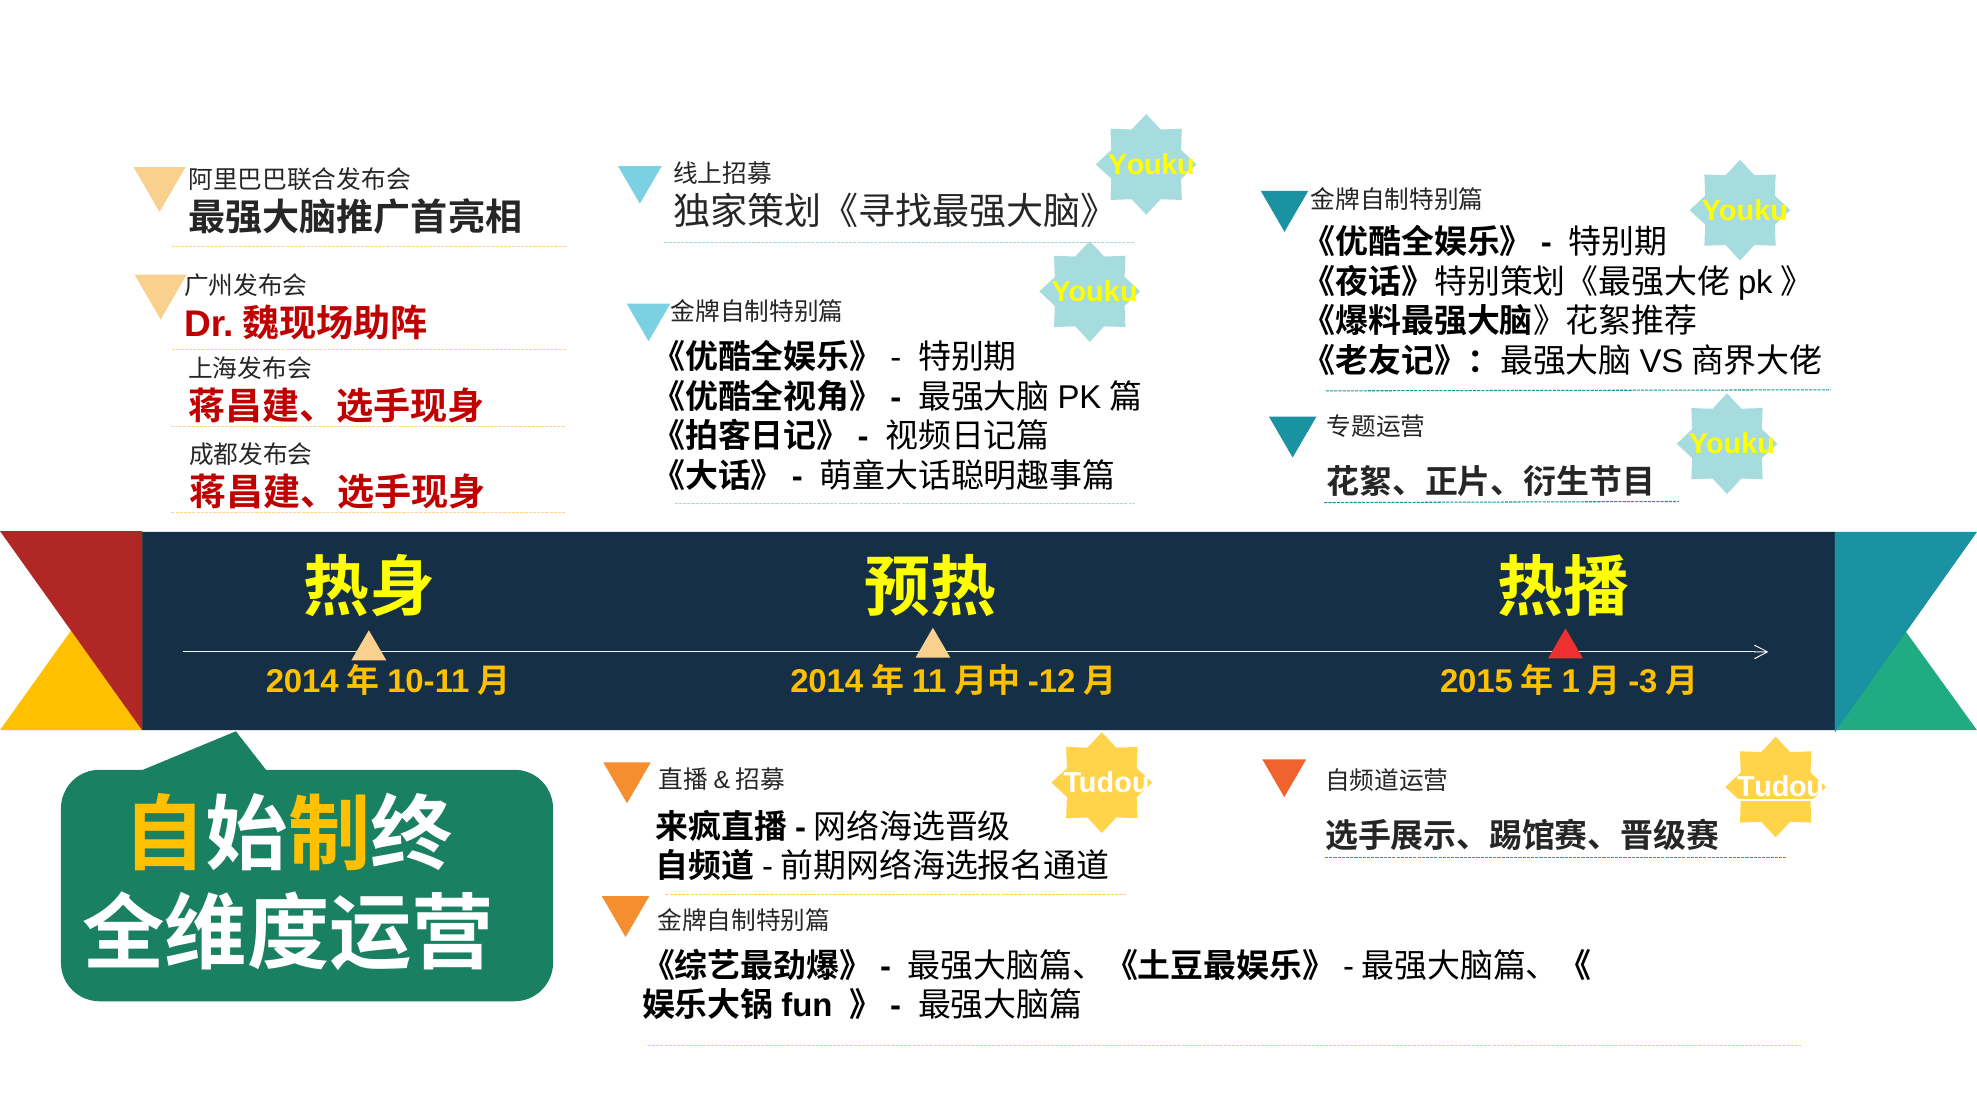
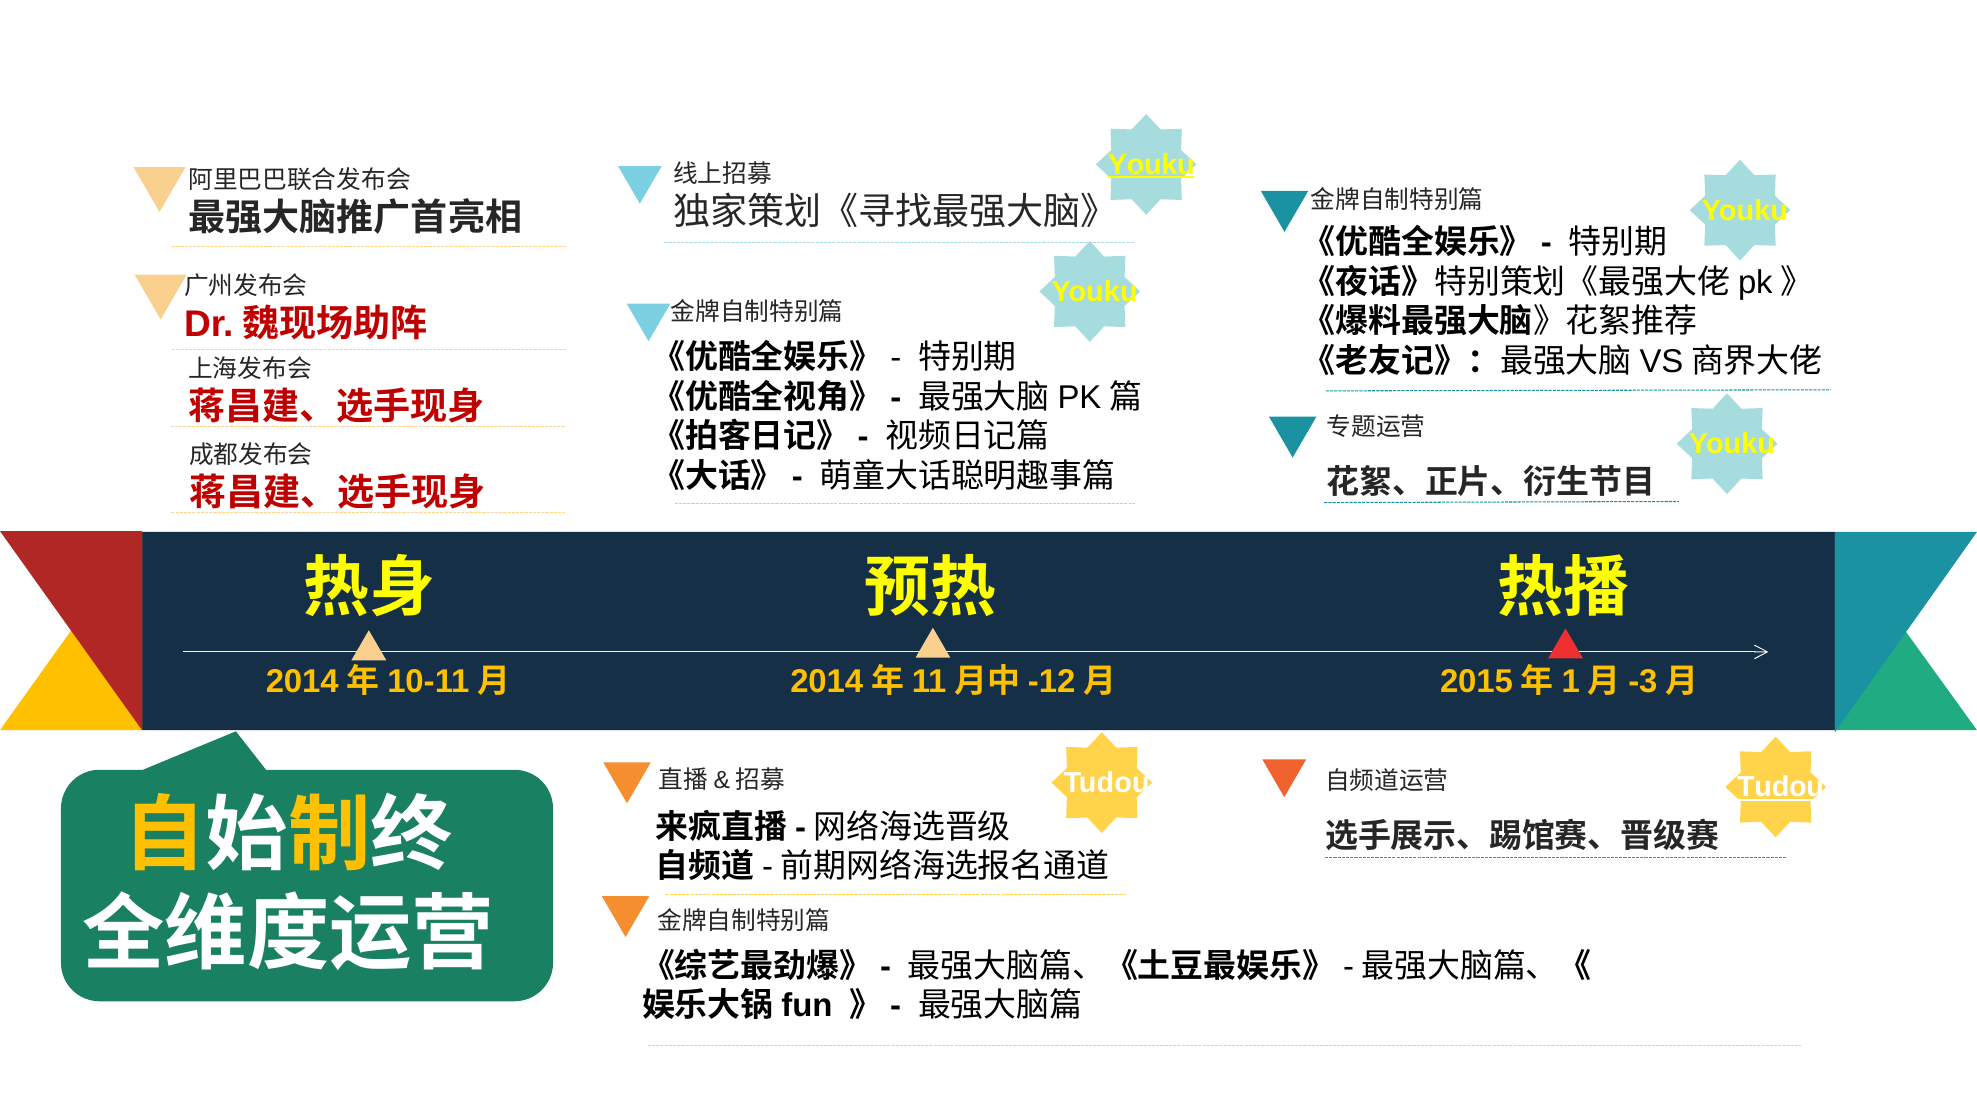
Youku at (1151, 165) underline: none -> present
